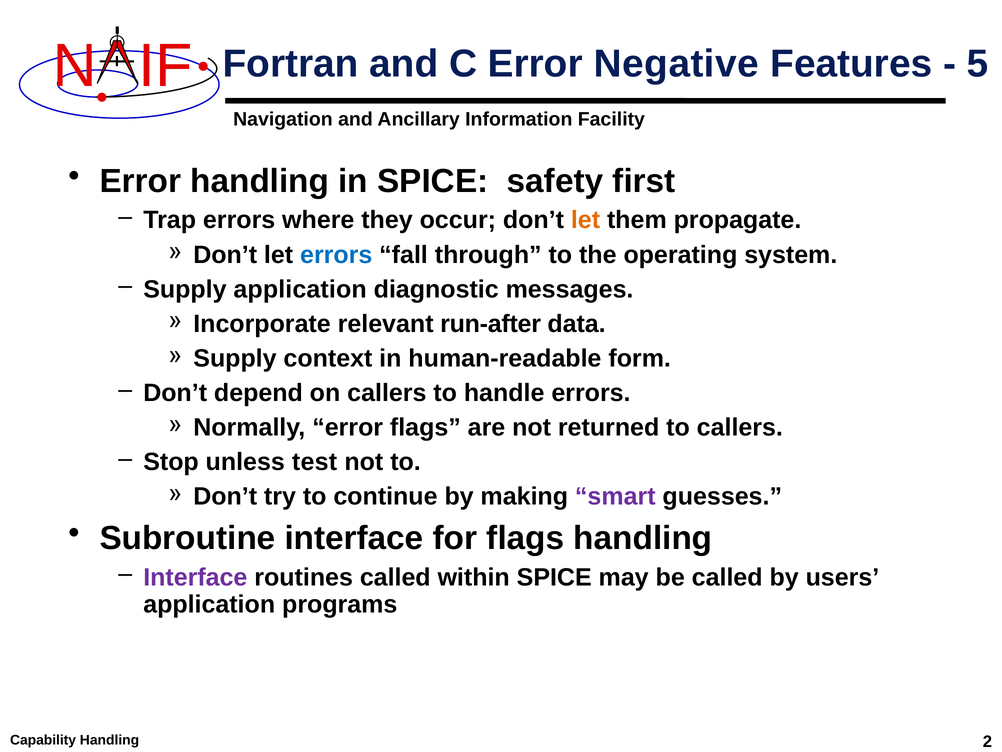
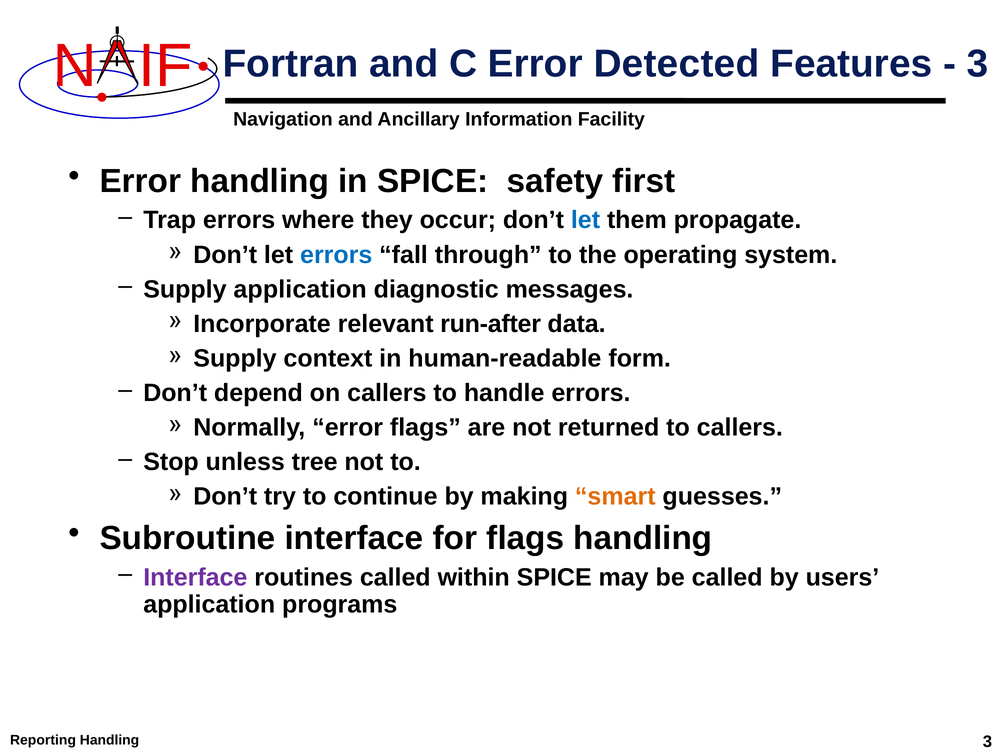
Negative: Negative -> Detected
5 at (978, 64): 5 -> 3
let at (586, 220) colour: orange -> blue
test: test -> tree
smart colour: purple -> orange
Capability: Capability -> Reporting
Handling 2: 2 -> 3
